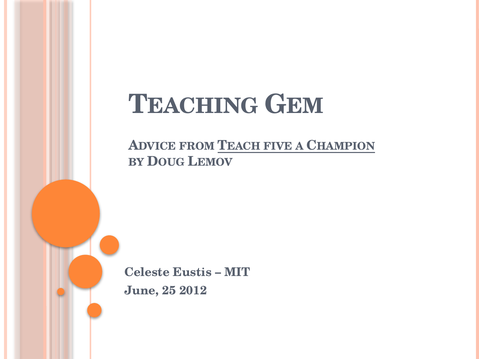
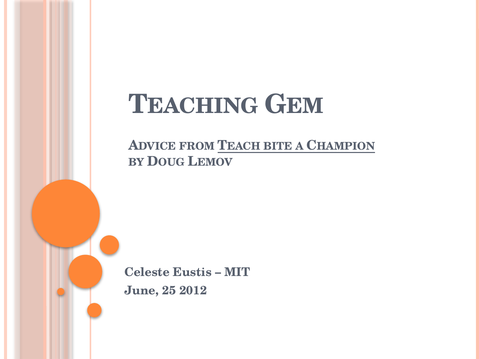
FIVE: FIVE -> BITE
